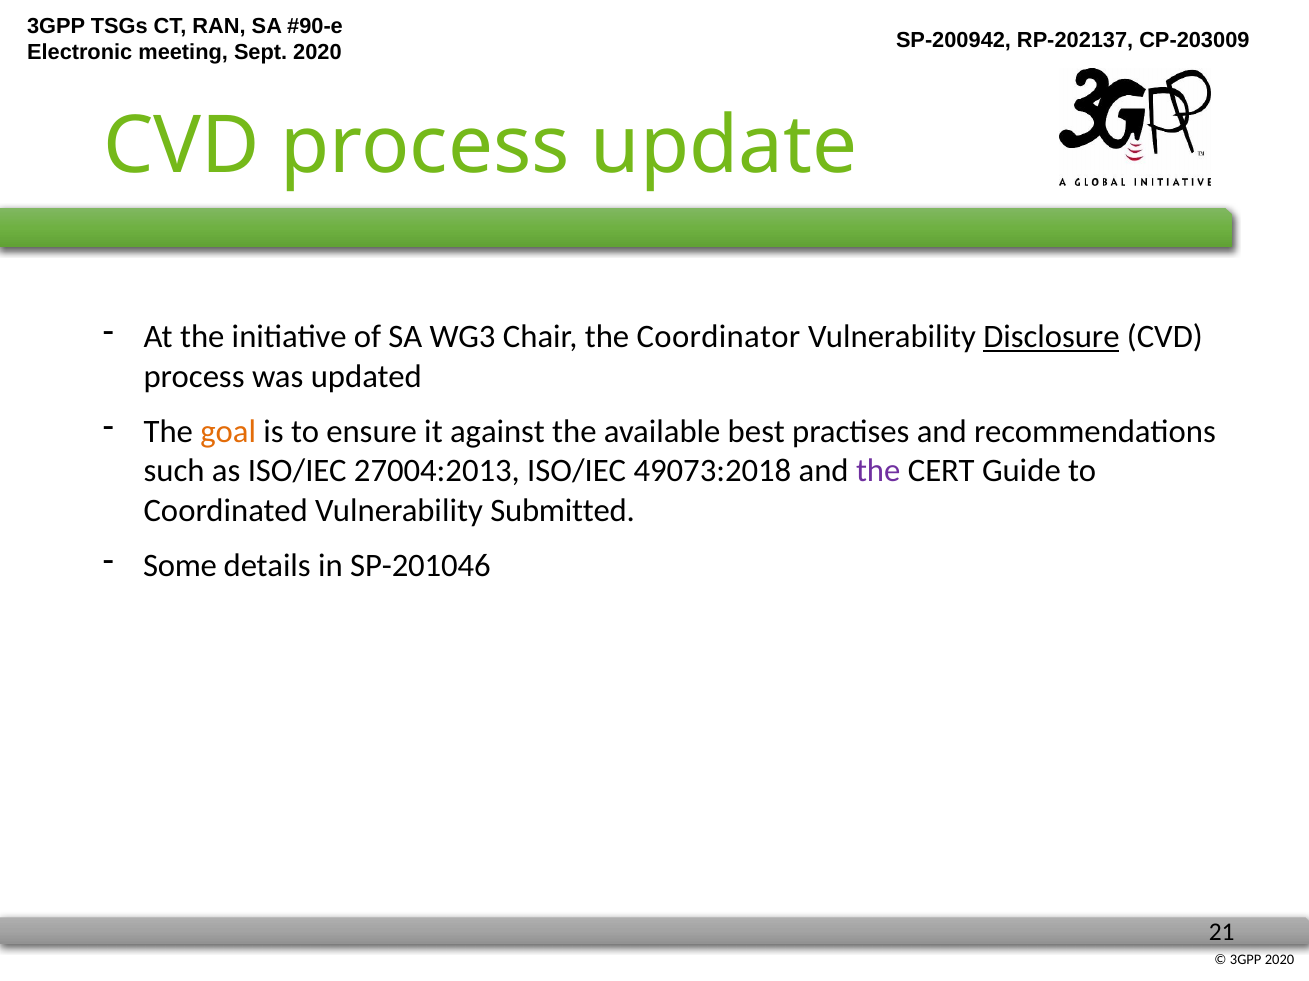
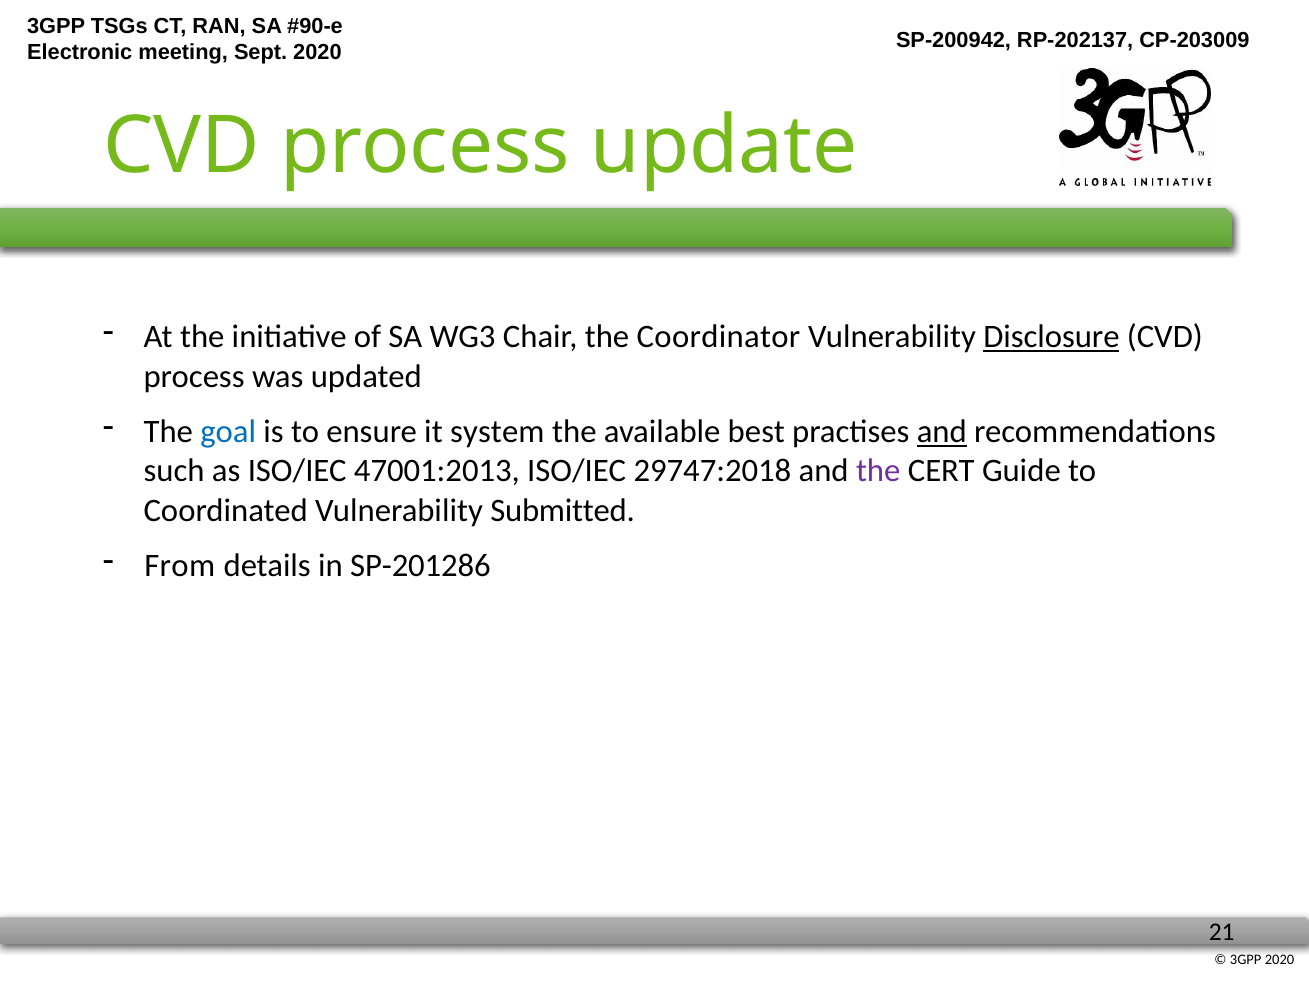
goal colour: orange -> blue
against: against -> system
and at (942, 432) underline: none -> present
27004:2013: 27004:2013 -> 47001:2013
49073:2018: 49073:2018 -> 29747:2018
Some: Some -> From
SP-201046: SP-201046 -> SP-201286
